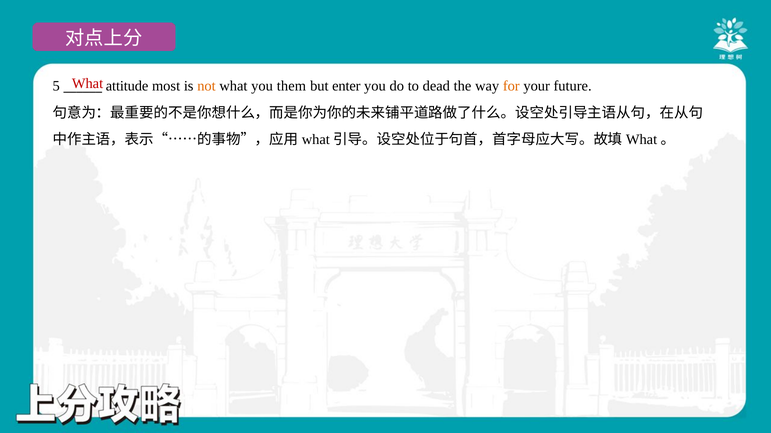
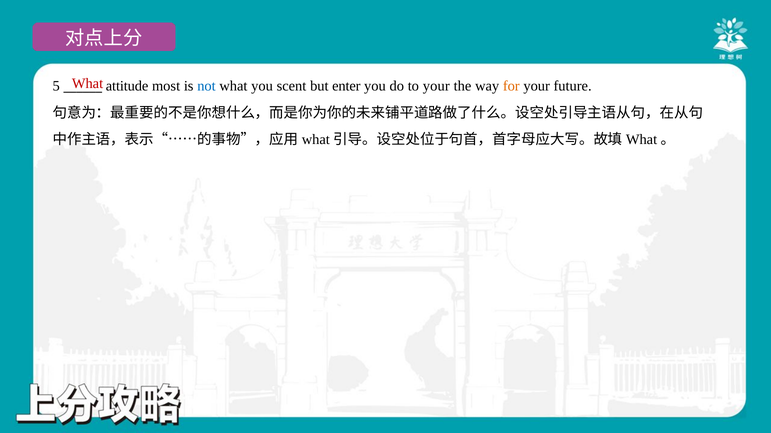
not colour: orange -> blue
them: them -> scent
to dead: dead -> your
